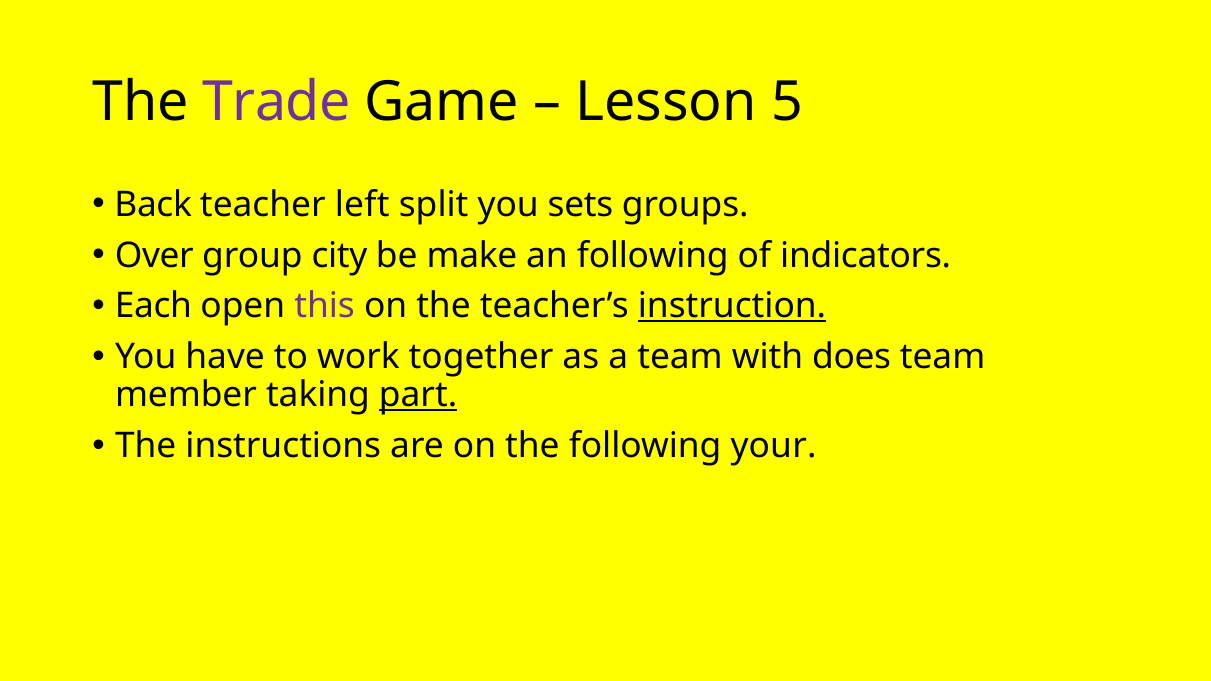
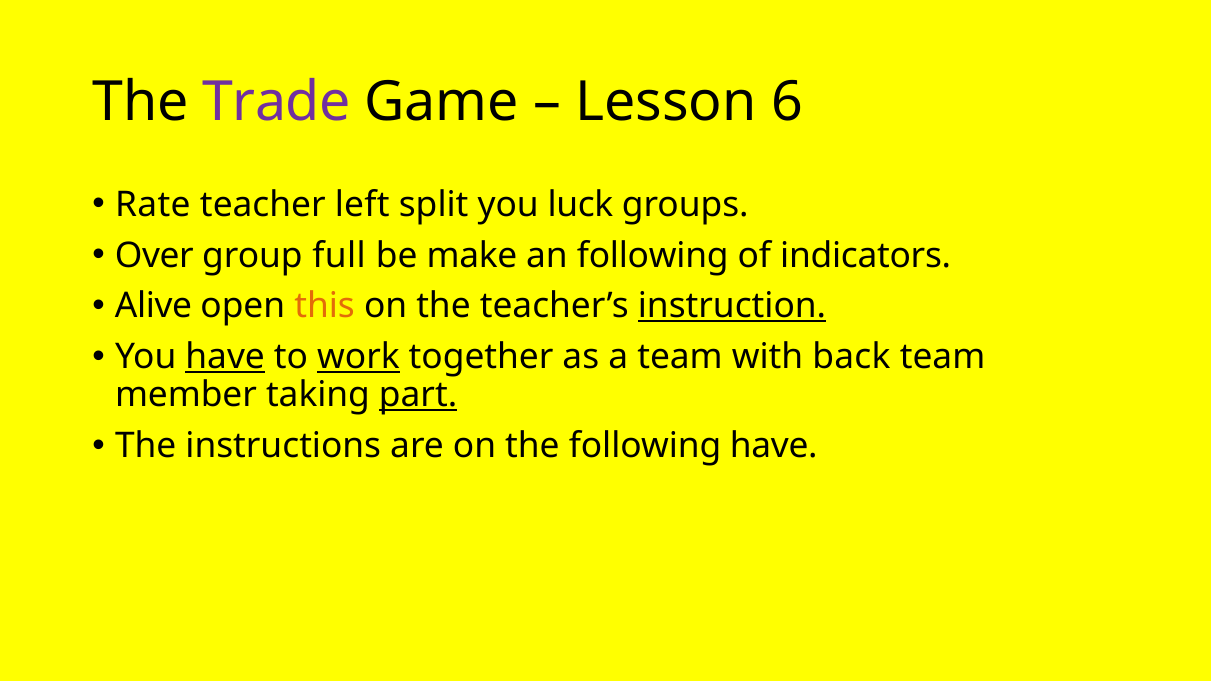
5: 5 -> 6
Back: Back -> Rate
sets: sets -> luck
city: city -> full
Each: Each -> Alive
this colour: purple -> orange
have at (225, 357) underline: none -> present
work underline: none -> present
does: does -> back
following your: your -> have
